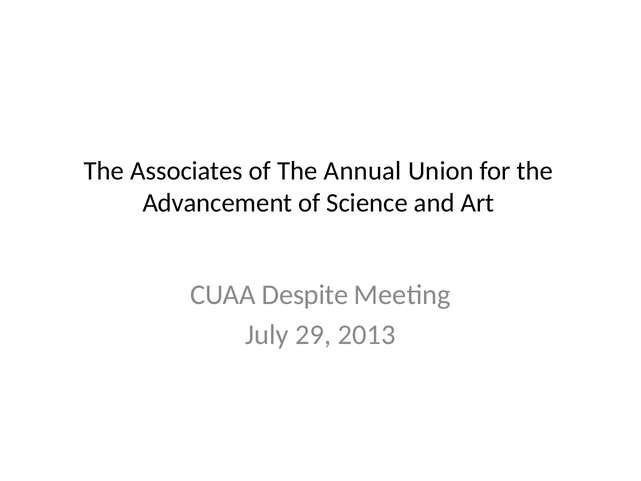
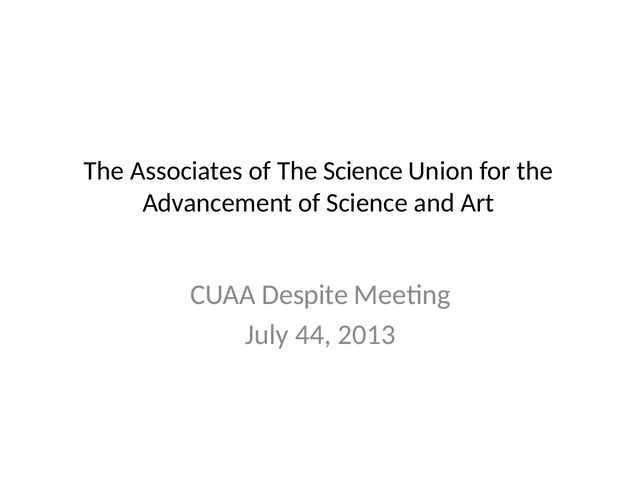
The Annual: Annual -> Science
29: 29 -> 44
